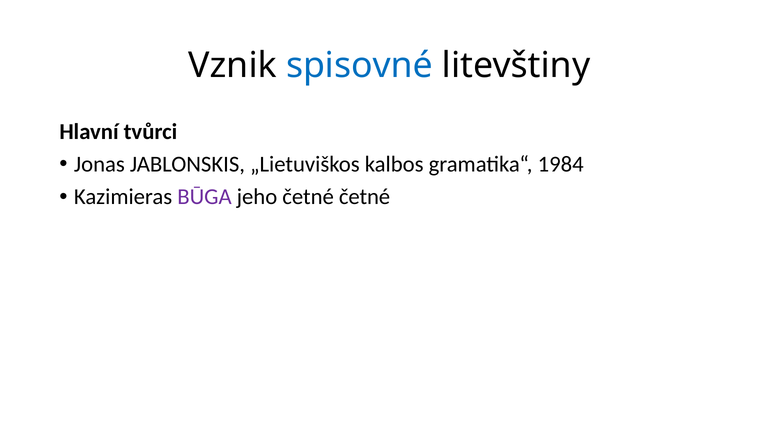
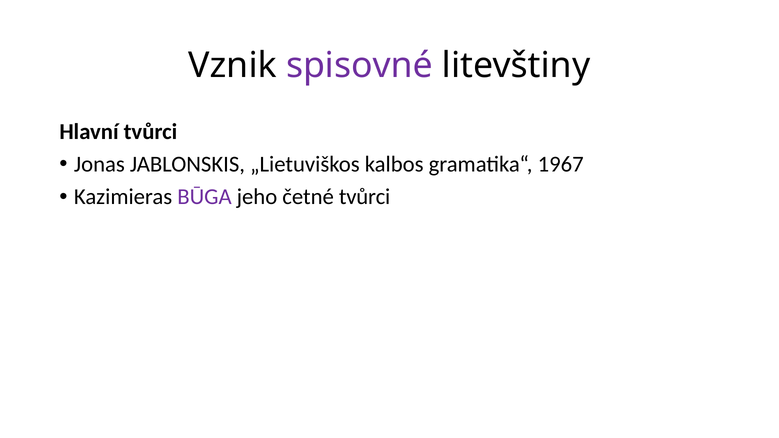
spisovné colour: blue -> purple
1984: 1984 -> 1967
četné četné: četné -> tvůrci
